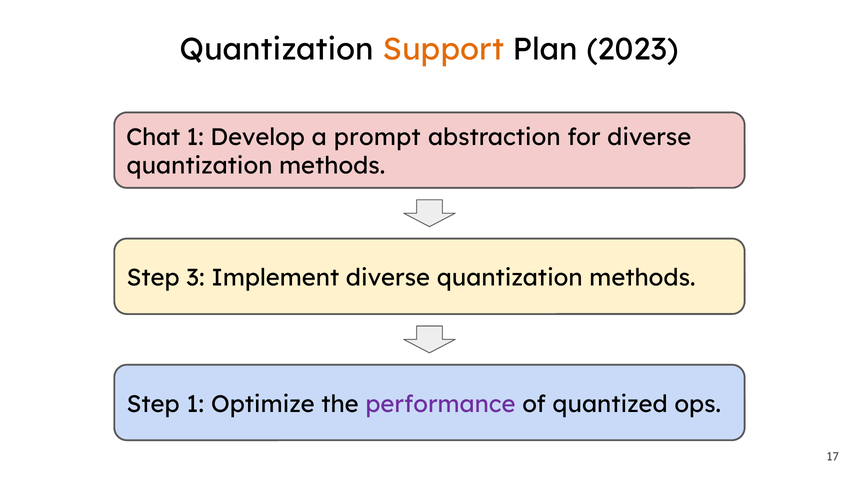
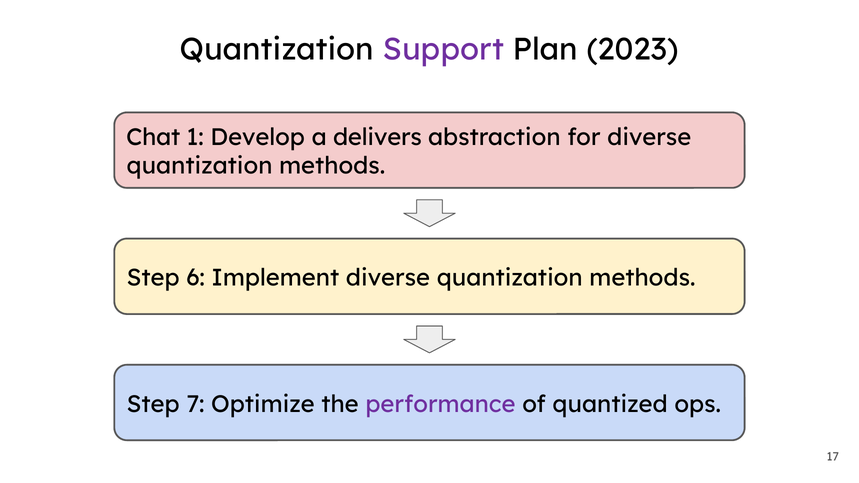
Support colour: orange -> purple
prompt: prompt -> delivers
3: 3 -> 6
Step 1: 1 -> 7
